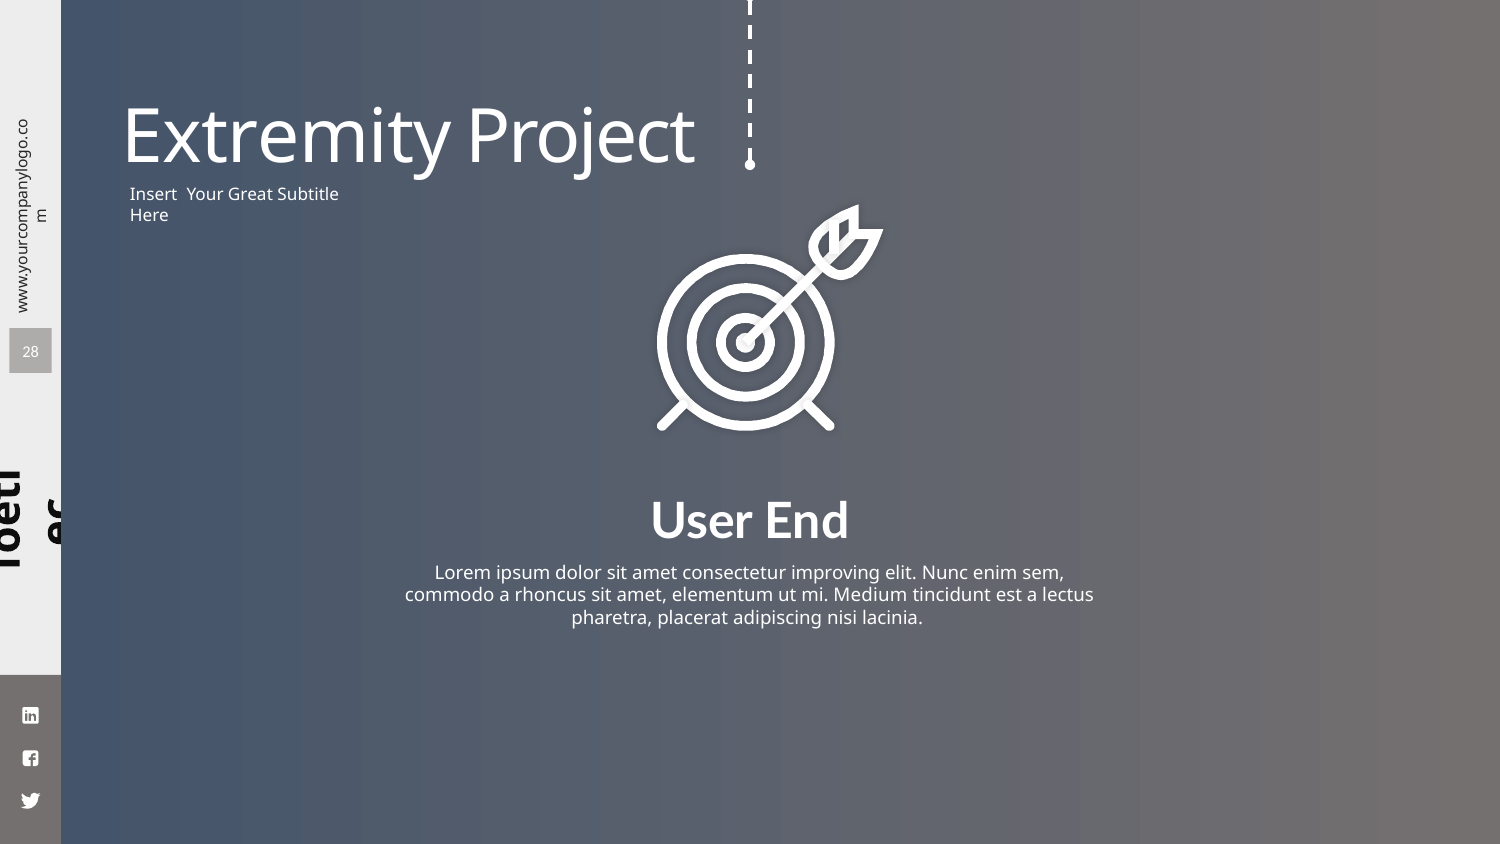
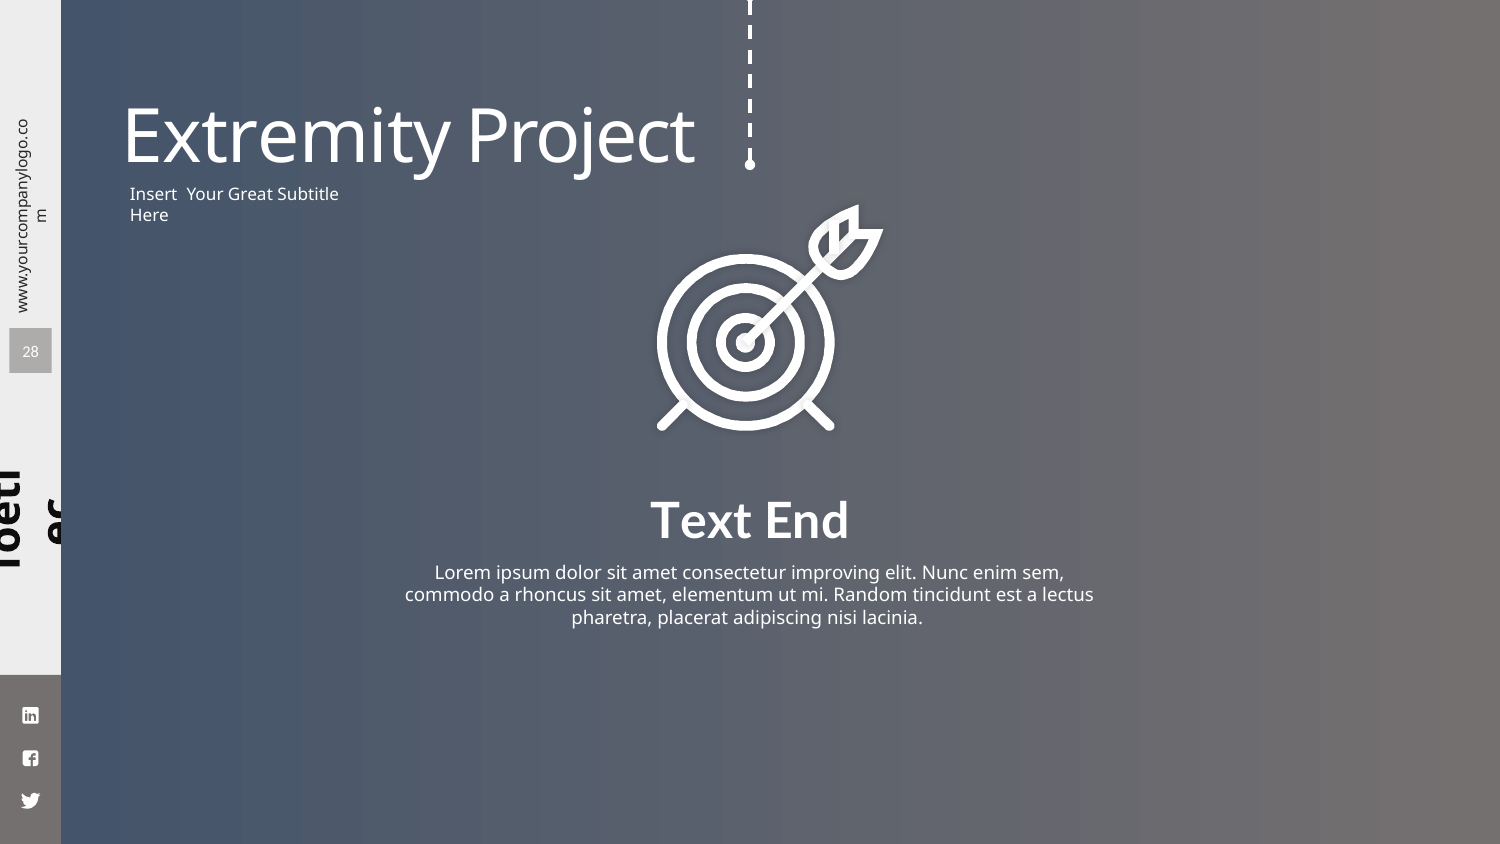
User: User -> Text
Medium: Medium -> Random
